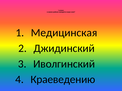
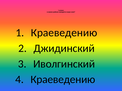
1 Медицинская: Медицинская -> Краеведению
